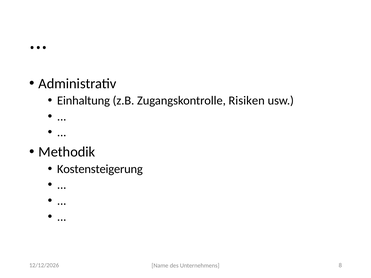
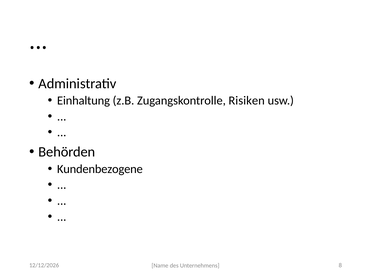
Methodik: Methodik -> Behörden
Kostensteigerung: Kostensteigerung -> Kundenbezogene
